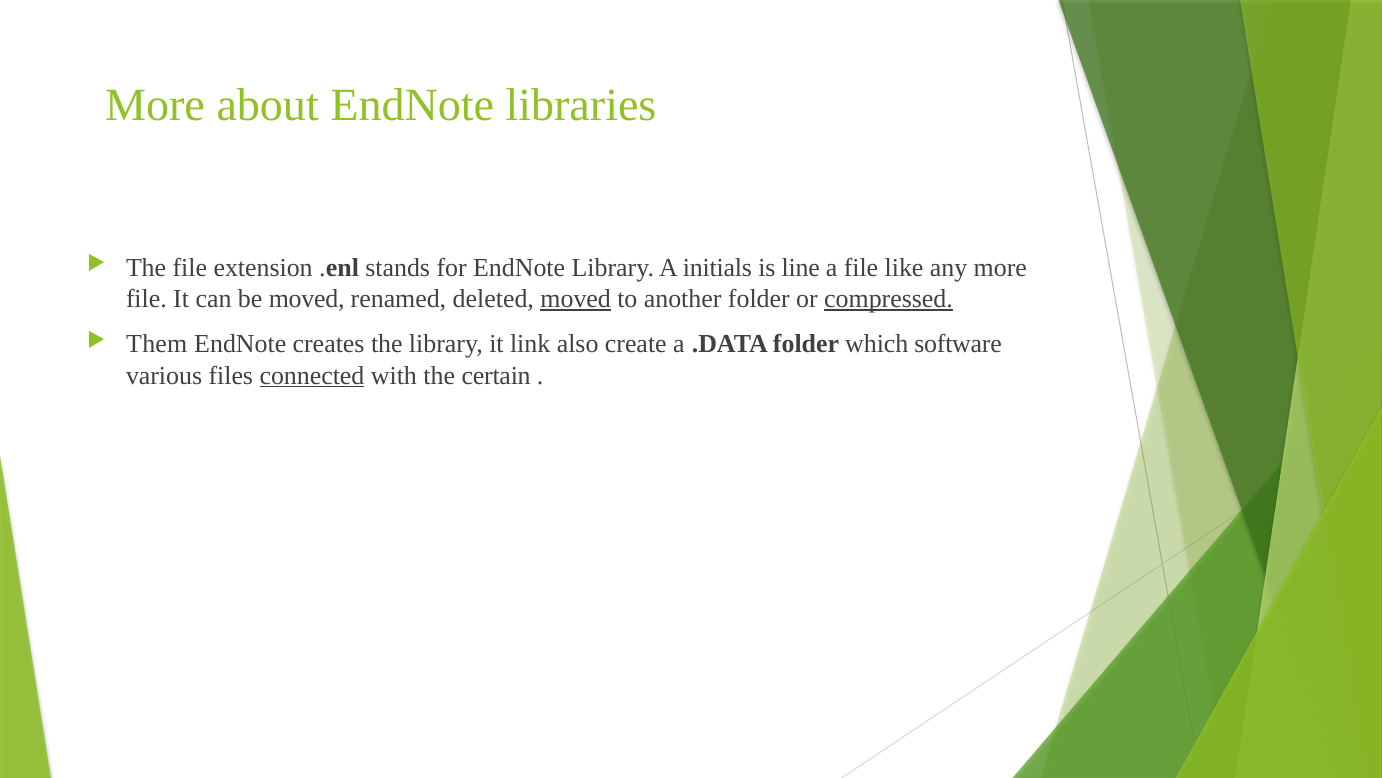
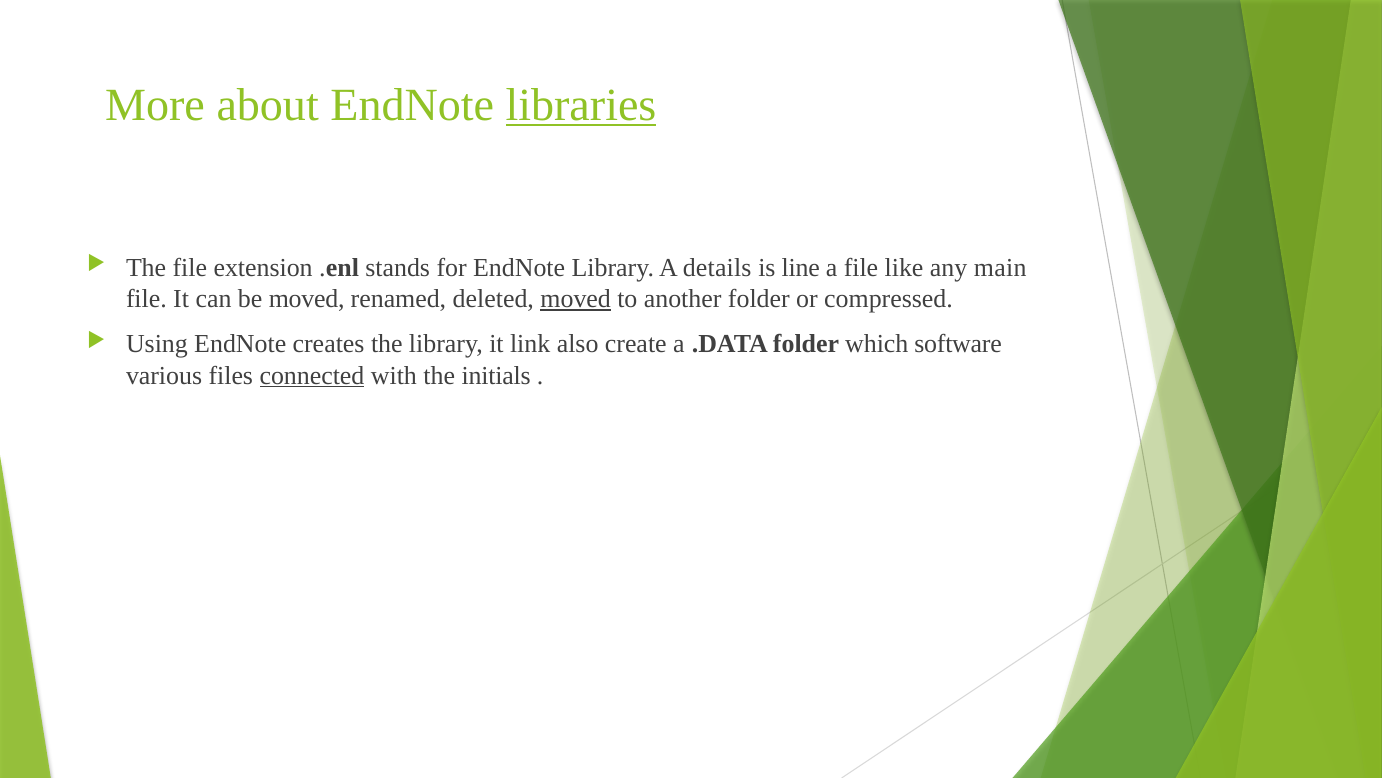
libraries underline: none -> present
initials: initials -> details
any more: more -> main
compressed underline: present -> none
Them: Them -> Using
certain: certain -> initials
